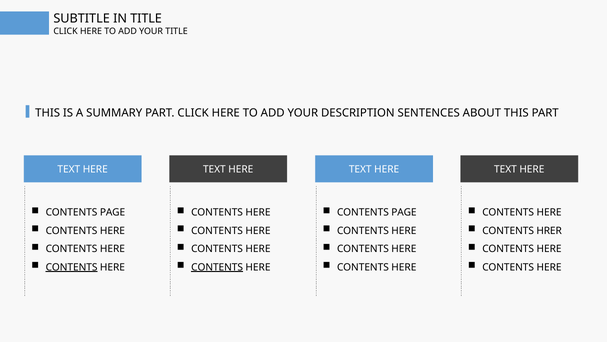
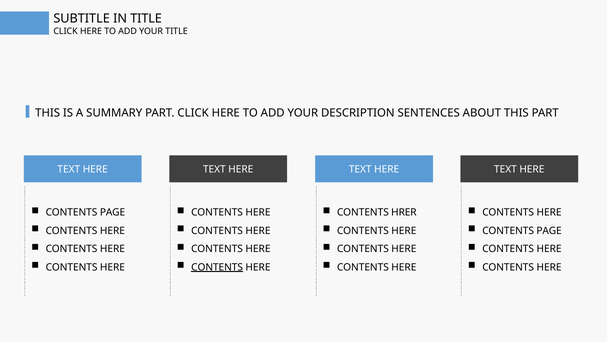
PAGE at (404, 212): PAGE -> HRER
HRER at (549, 230): HRER -> PAGE
CONTENTS at (72, 267) underline: present -> none
